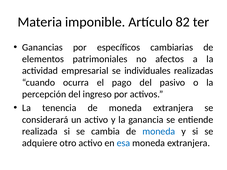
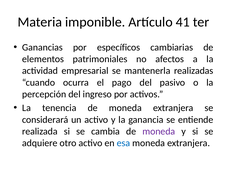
82: 82 -> 41
individuales: individuales -> mantenerla
moneda at (159, 132) colour: blue -> purple
